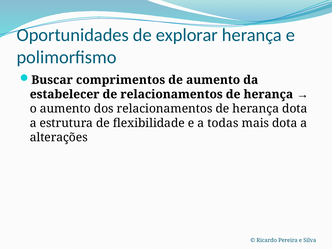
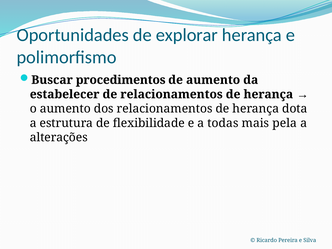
comprimentos: comprimentos -> procedimentos
mais dota: dota -> pela
